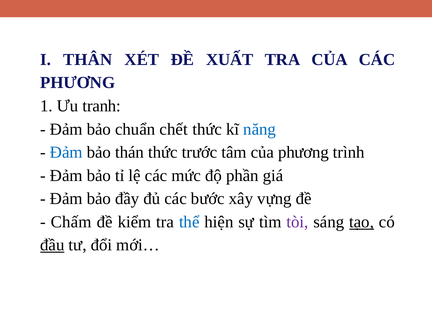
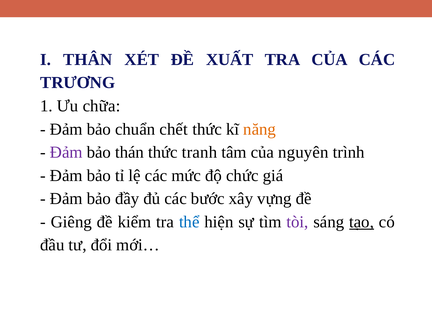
PHƯƠNG at (78, 83): PHƯƠNG -> TRƯƠNG
tranh: tranh -> chữa
năng colour: blue -> orange
Đảm at (66, 152) colour: blue -> purple
trước: trước -> tranh
của phương: phương -> nguyên
phần: phần -> chức
Chấm: Chấm -> Giêng
đầu underline: present -> none
